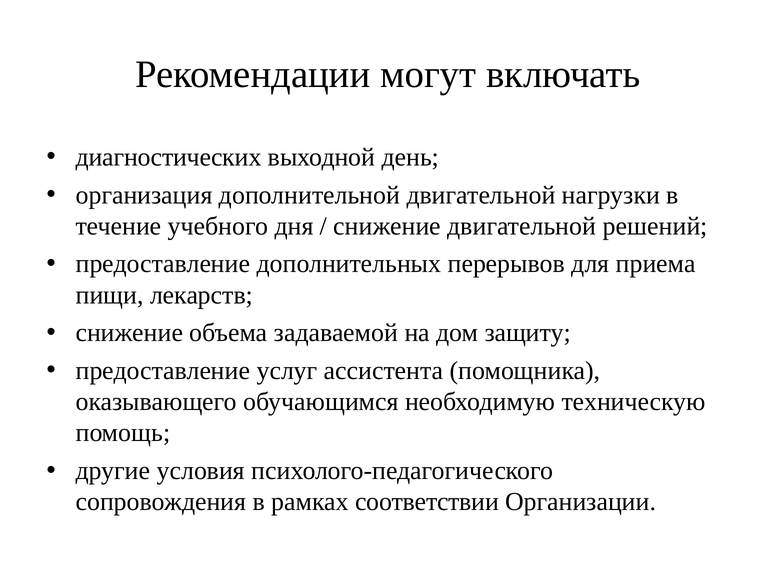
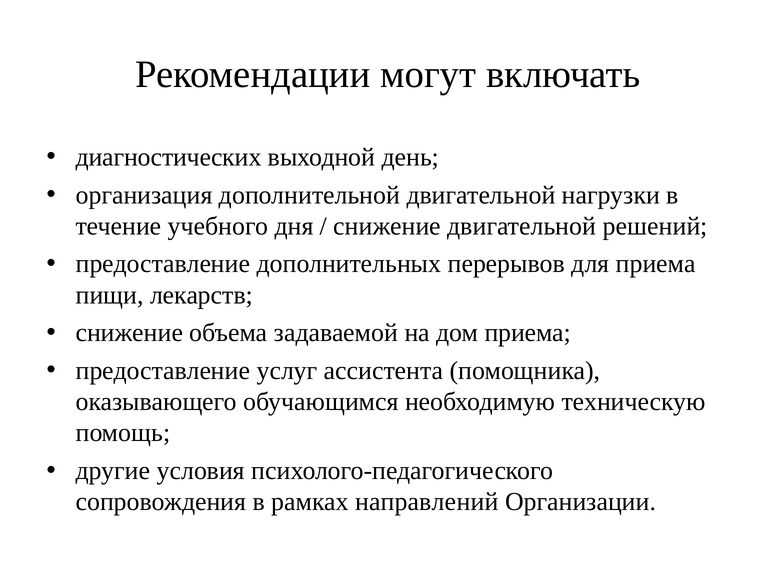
дом защиту: защиту -> приема
соответствии: соответствии -> направлений
